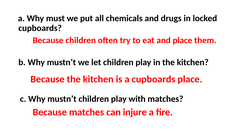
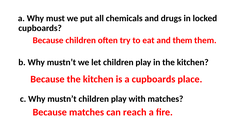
and place: place -> them
injure: injure -> reach
